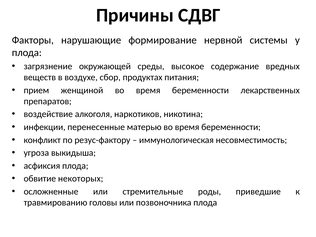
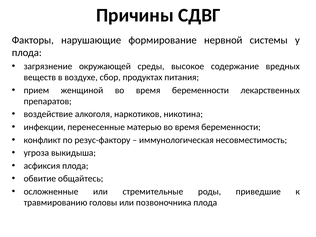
некоторых: некоторых -> общайтесь
